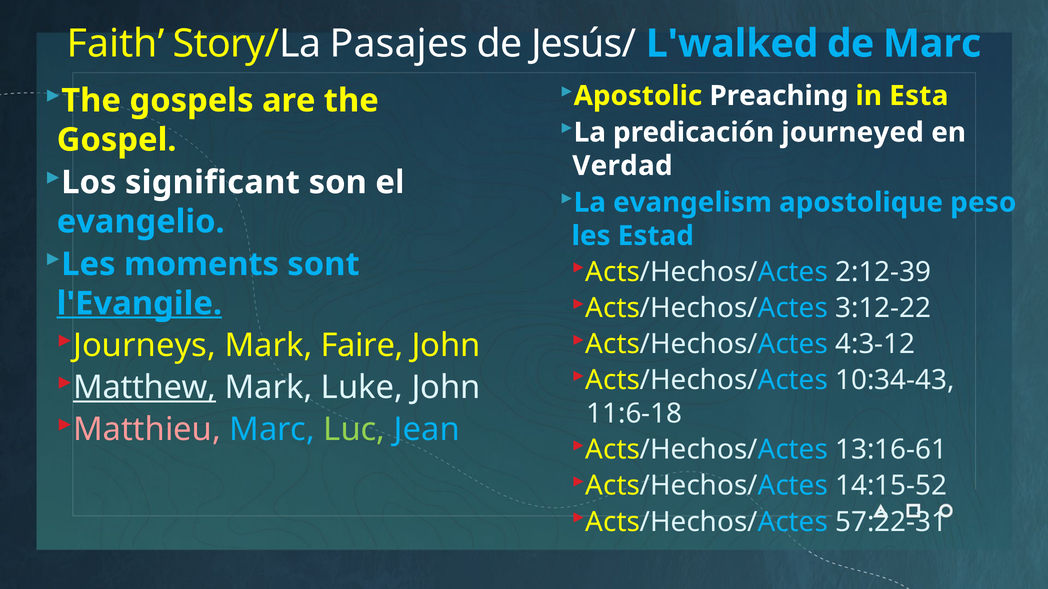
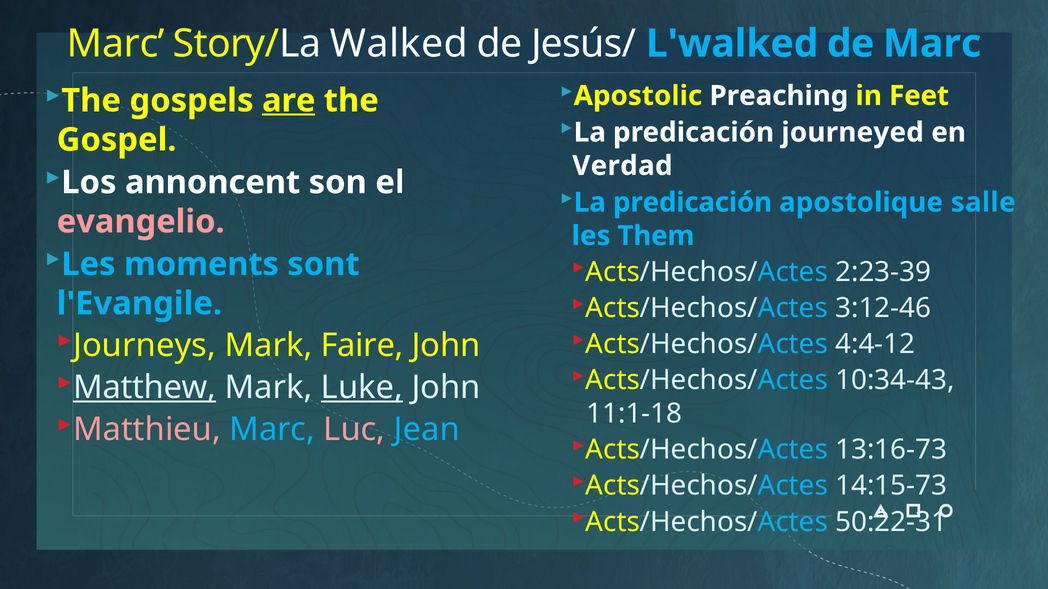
Faith at (116, 44): Faith -> Marc
Pasajes: Pasajes -> Walked
Esta: Esta -> Feet
are underline: none -> present
significant: significant -> annoncent
evangelism at (692, 203): evangelism -> predicación
peso: peso -> salle
evangelio colour: light blue -> pink
Estad: Estad -> Them
2:12-39: 2:12-39 -> 2:23-39
3:12-22: 3:12-22 -> 3:12-46
l'Evangile underline: present -> none
4:3-12: 4:3-12 -> 4:4-12
Luke underline: none -> present
11:6-18: 11:6-18 -> 11:1-18
Luc colour: light green -> pink
13:16-61: 13:16-61 -> 13:16-73
14:15-52: 14:15-52 -> 14:15-73
57:22-31: 57:22-31 -> 50:22-31
